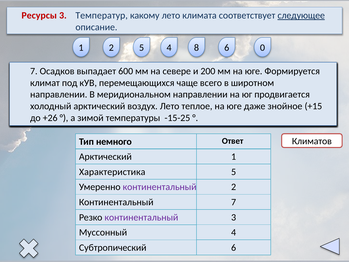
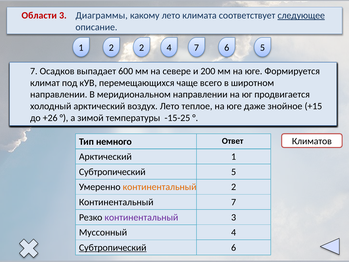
Ресурсы: Ресурсы -> Области
Температур: Температур -> Диаграммы
2 5: 5 -> 2
4 8: 8 -> 7
6 0: 0 -> 5
Характеристика at (112, 172): Характеристика -> Субтропический
континентальный at (160, 187) colour: purple -> orange
Субтропический at (113, 247) underline: none -> present
